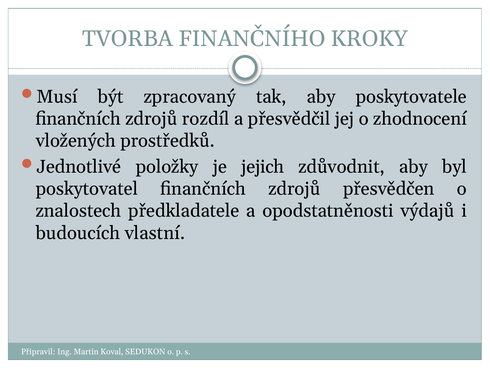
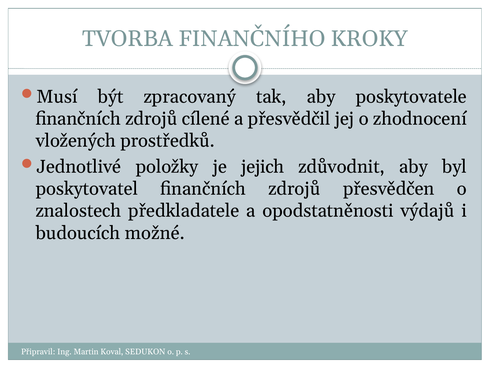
rozdíl: rozdíl -> cílené
vlastní: vlastní -> možné
